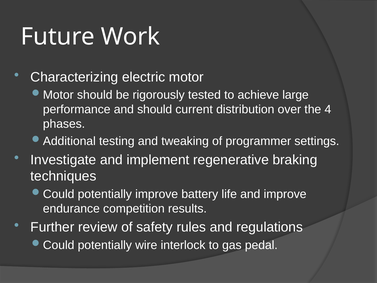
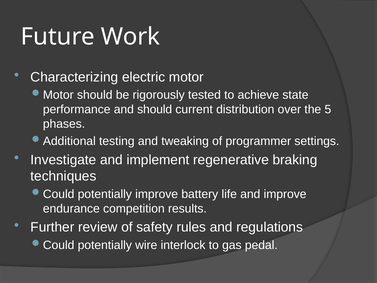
large: large -> state
4: 4 -> 5
